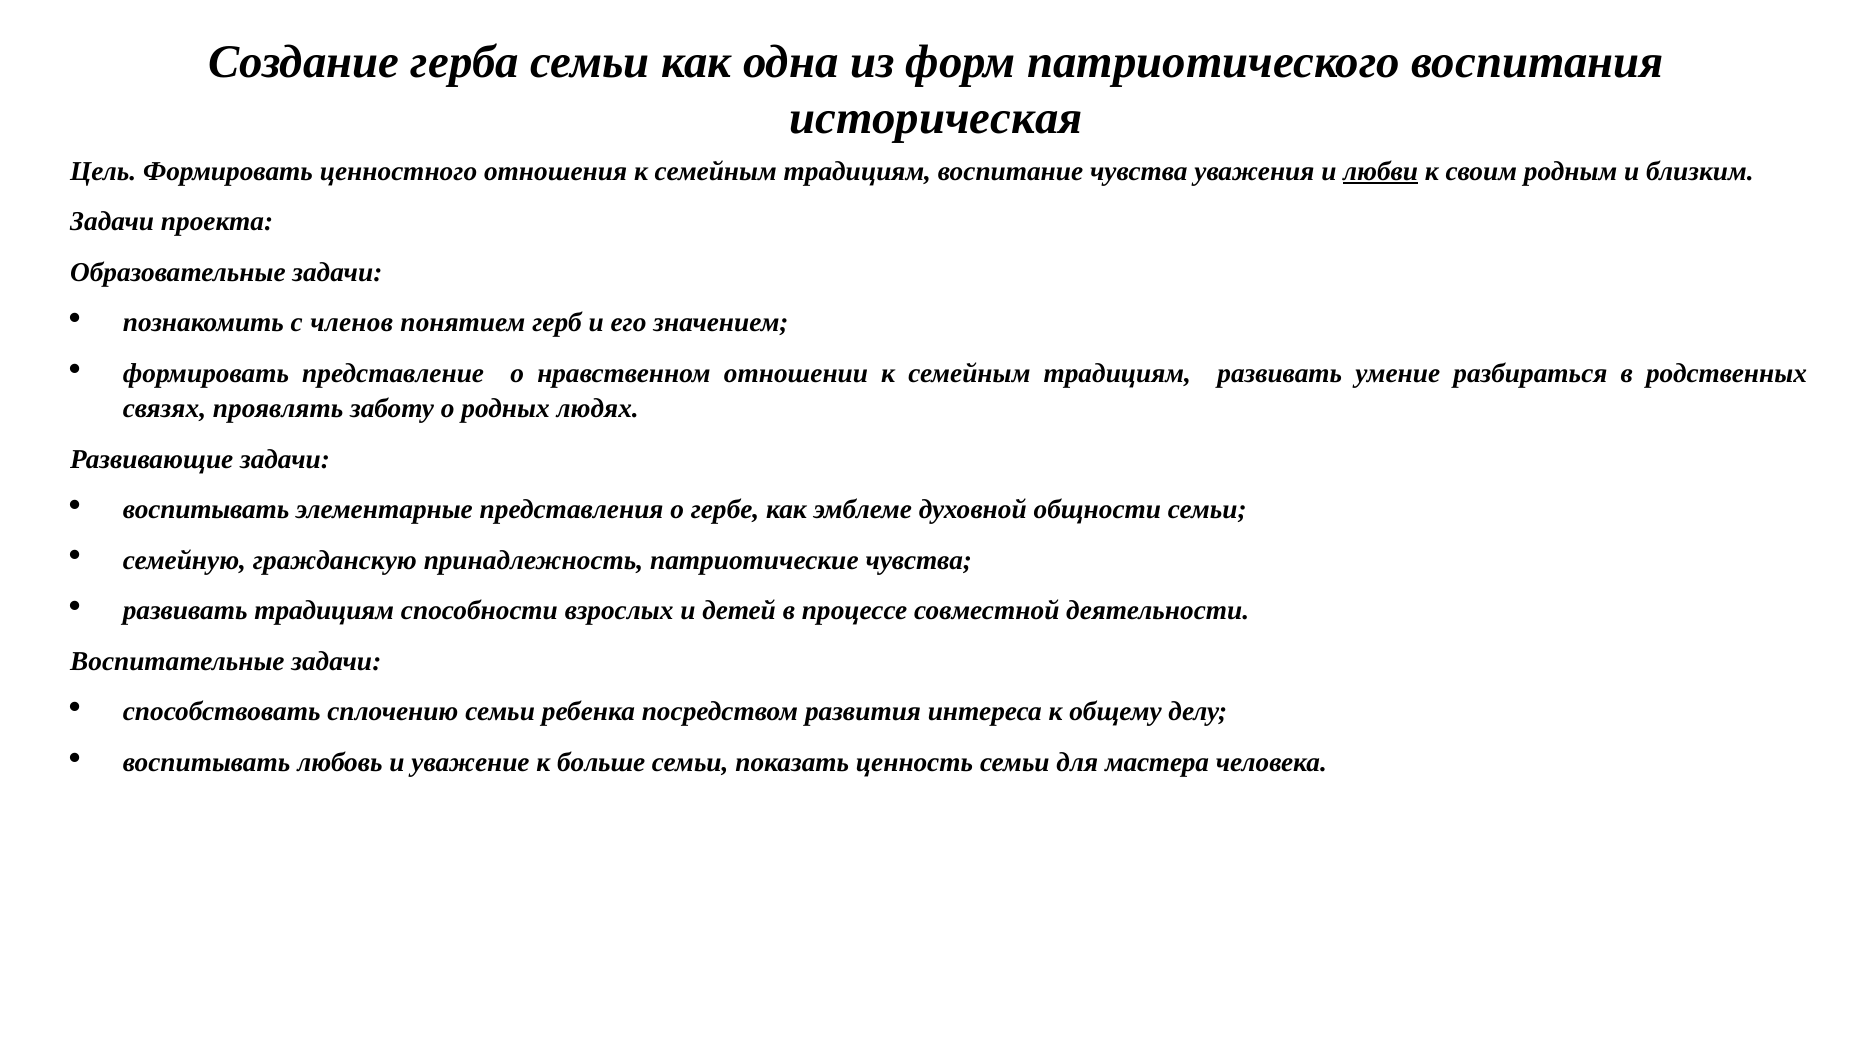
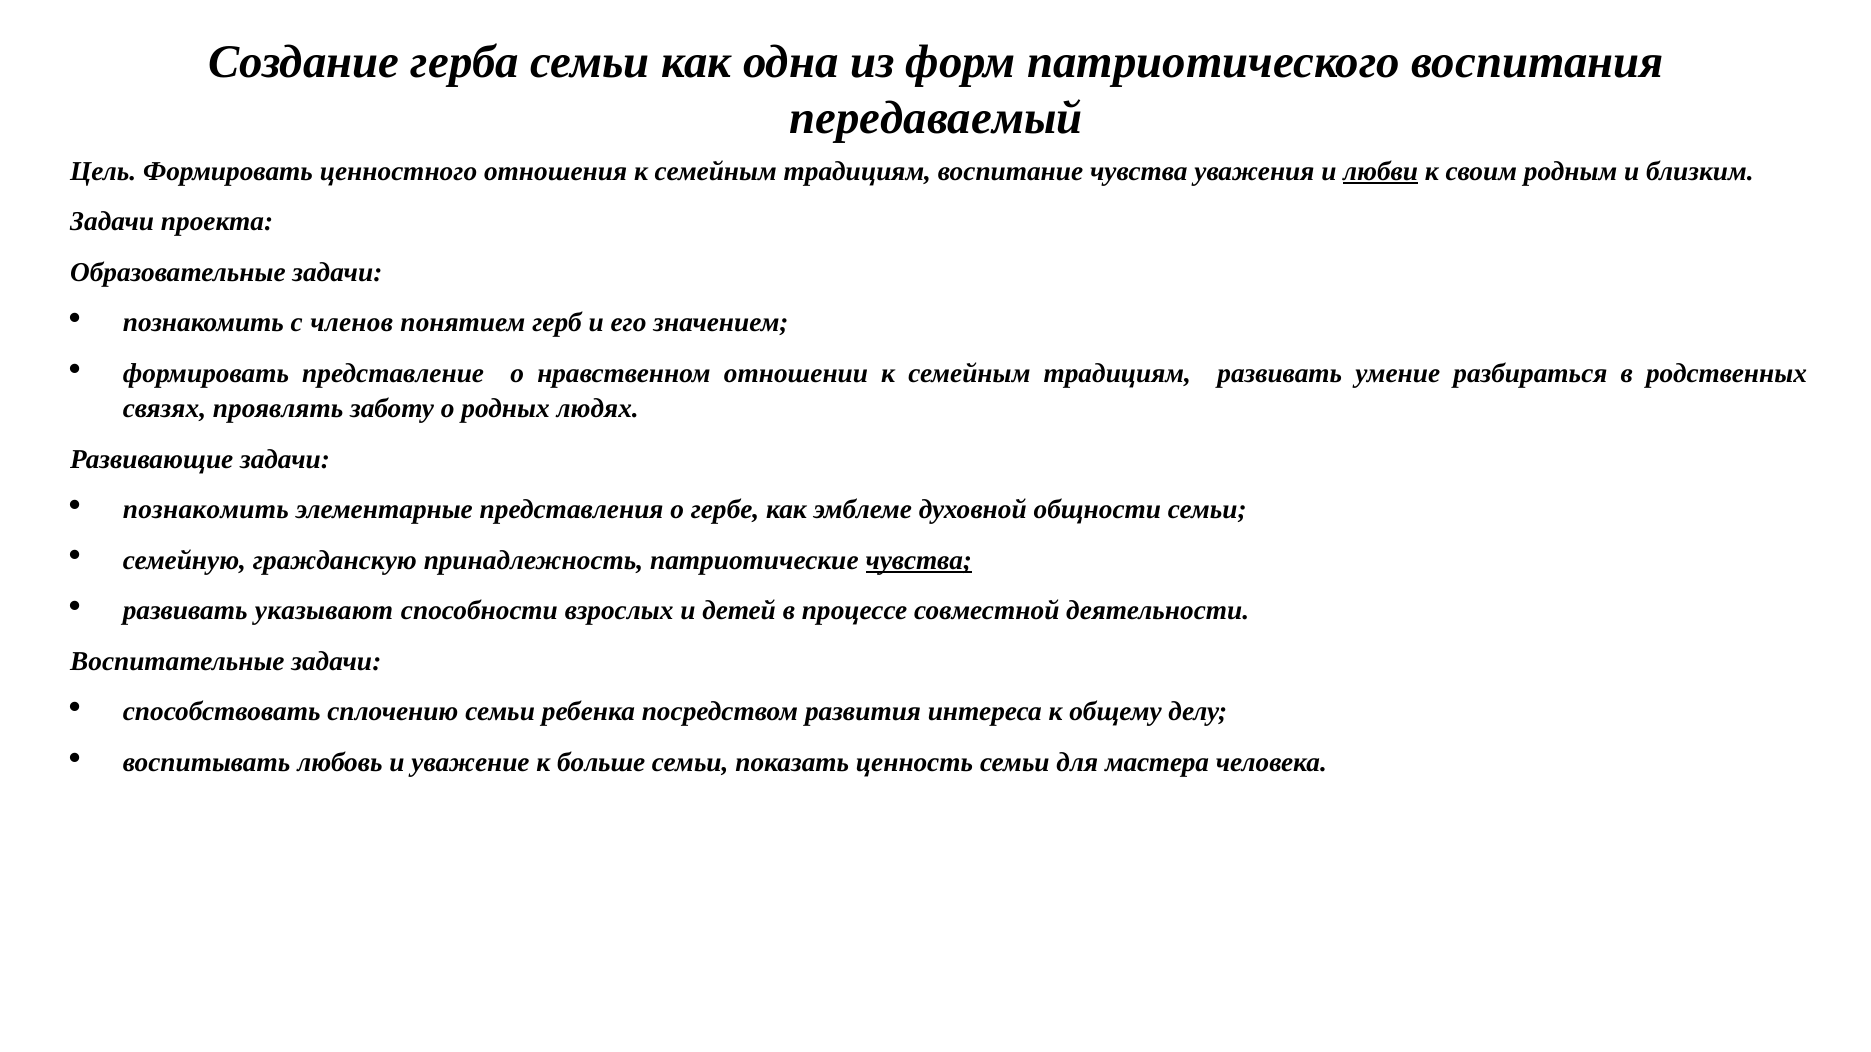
историческая: историческая -> передаваемый
воспитывать at (206, 510): воспитывать -> познакомить
чувства at (919, 560) underline: none -> present
развивать традициям: традициям -> указывают
